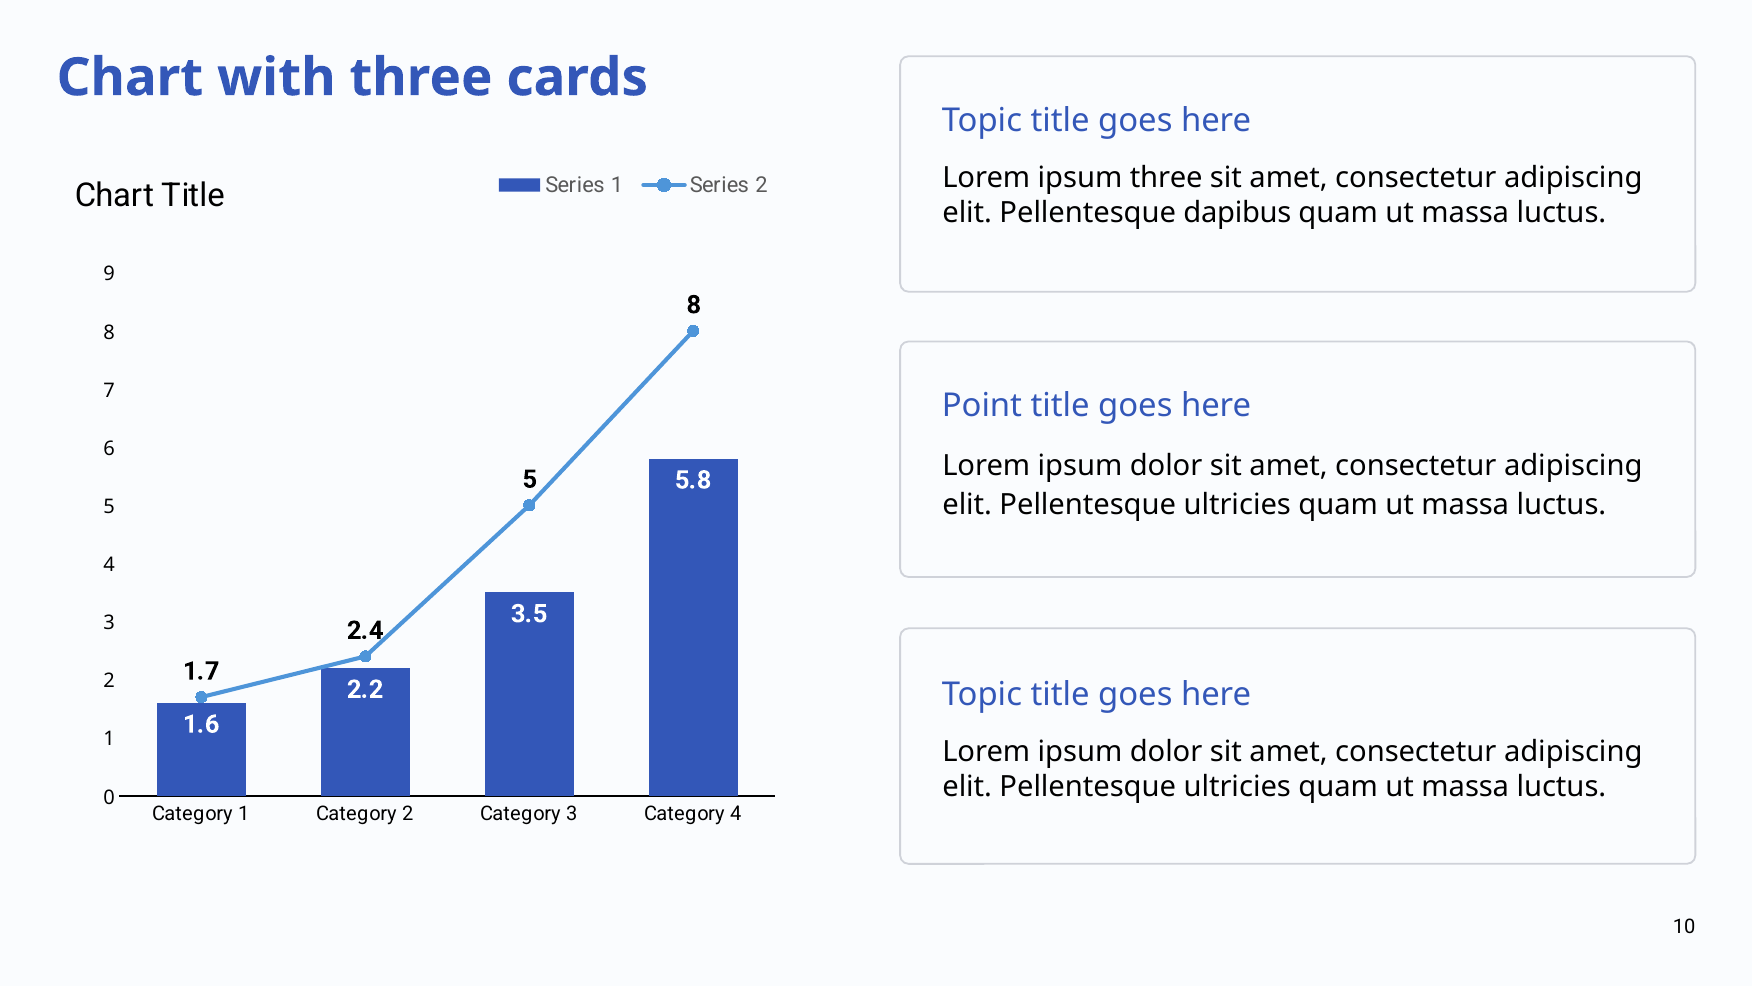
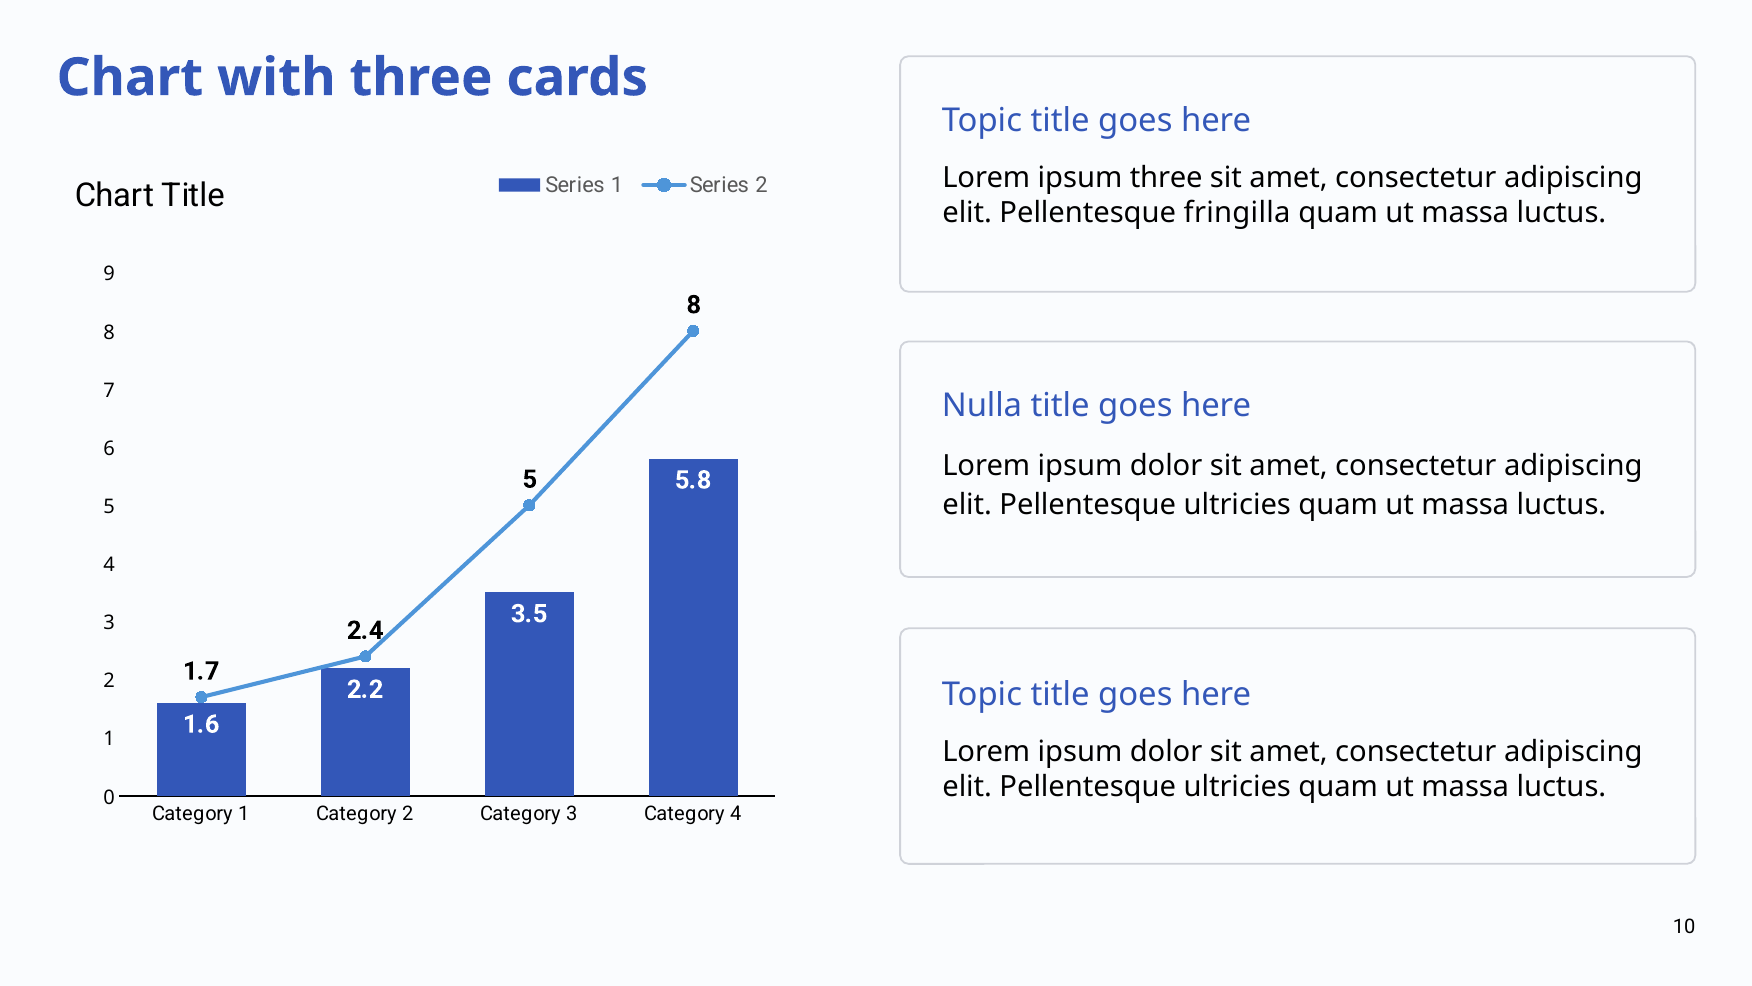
dapibus: dapibus -> fringilla
Point: Point -> Nulla
